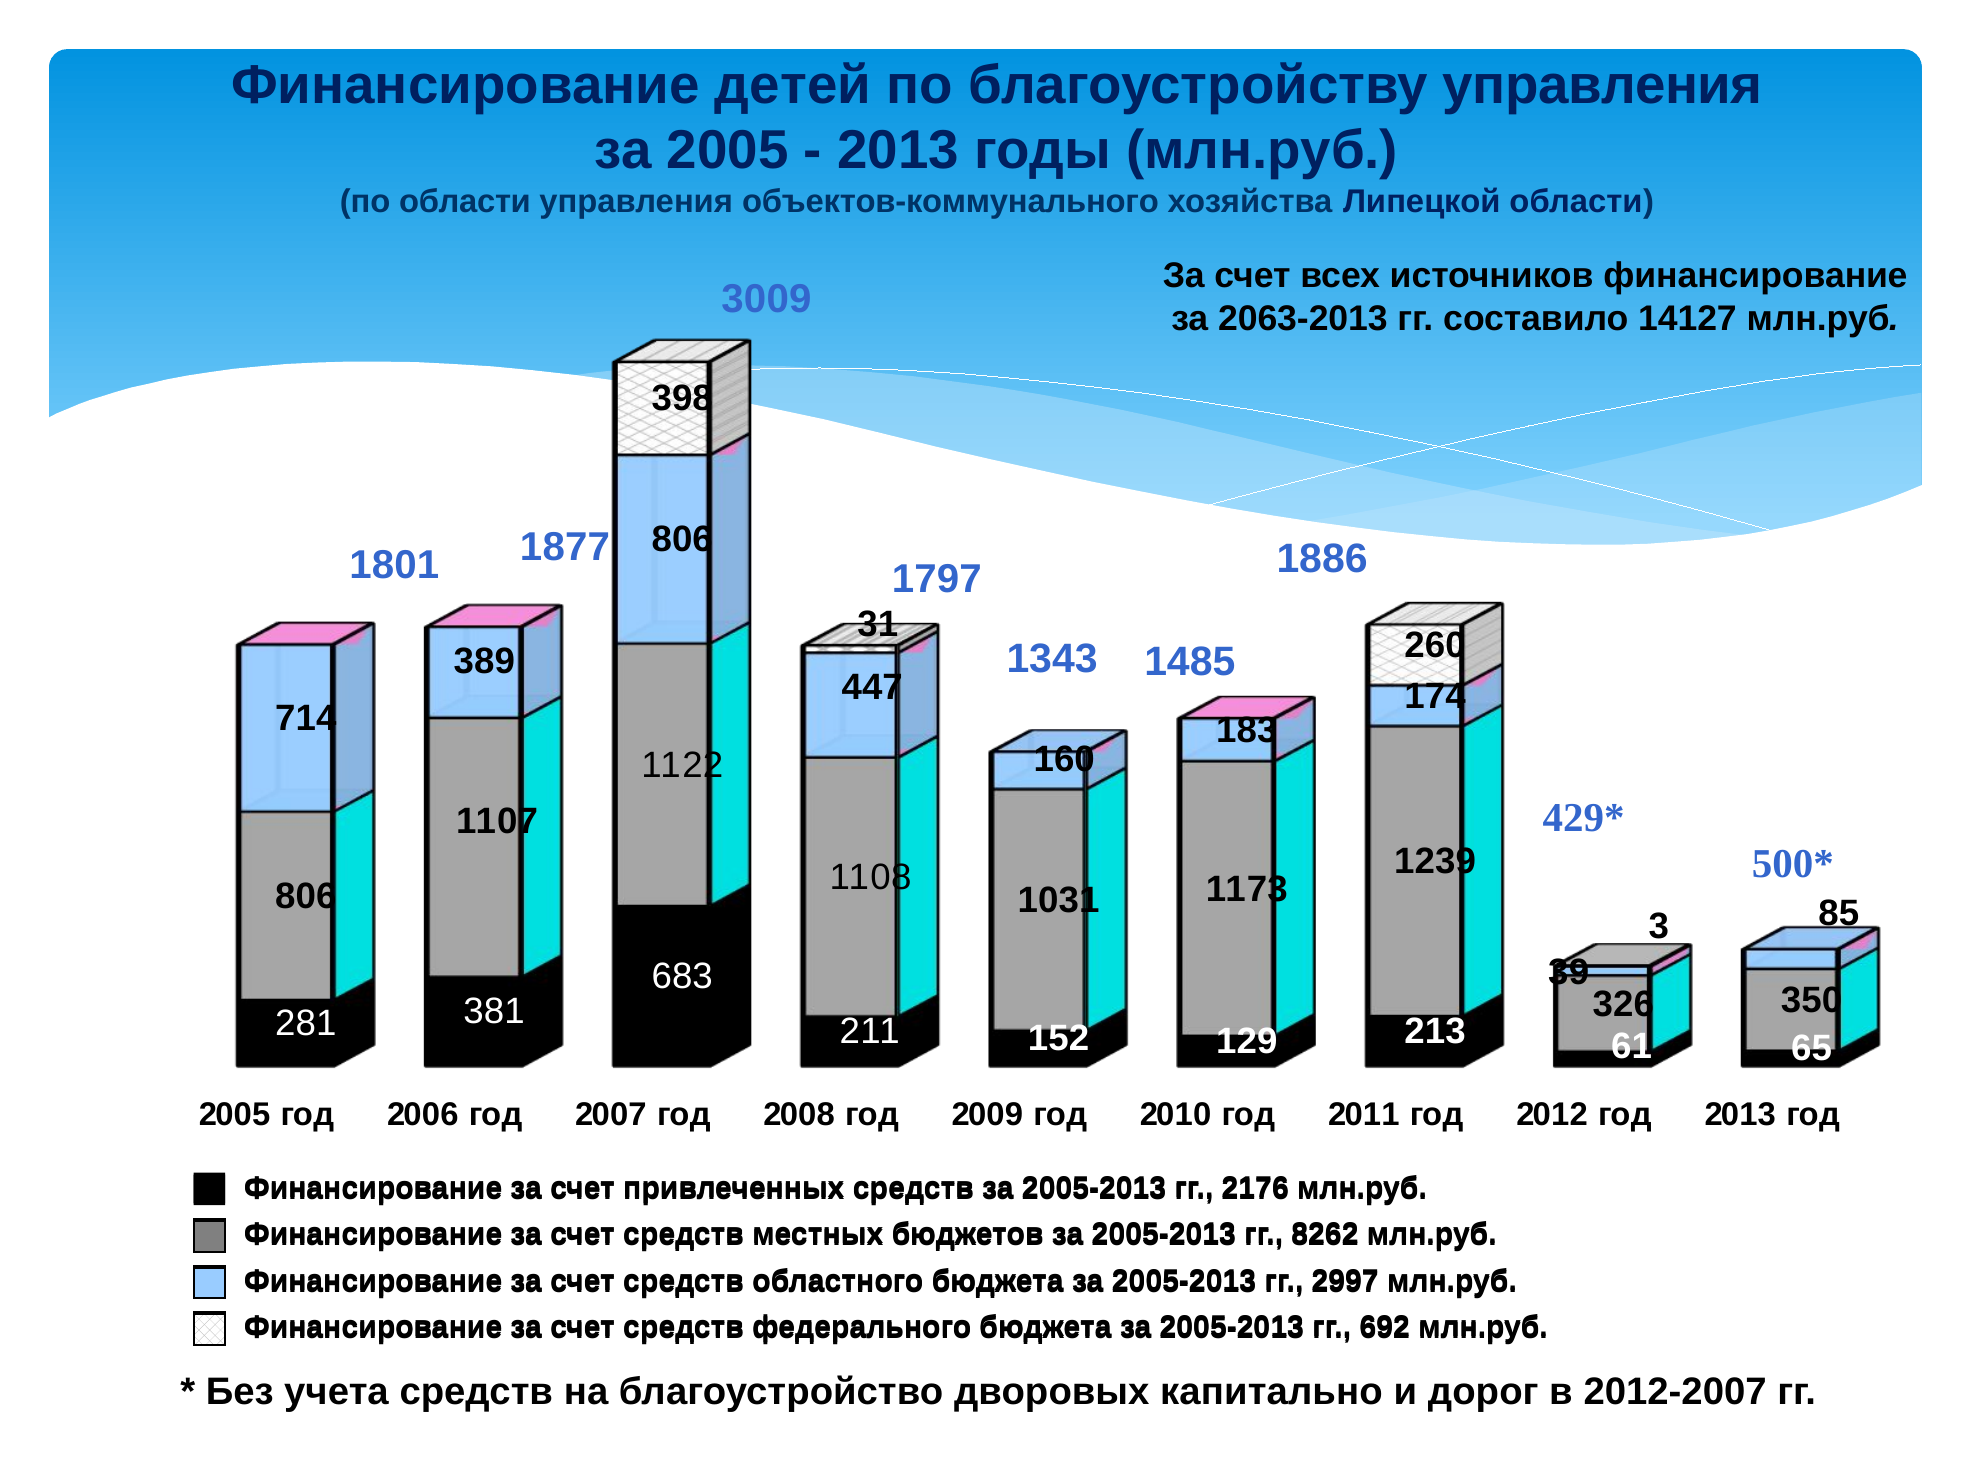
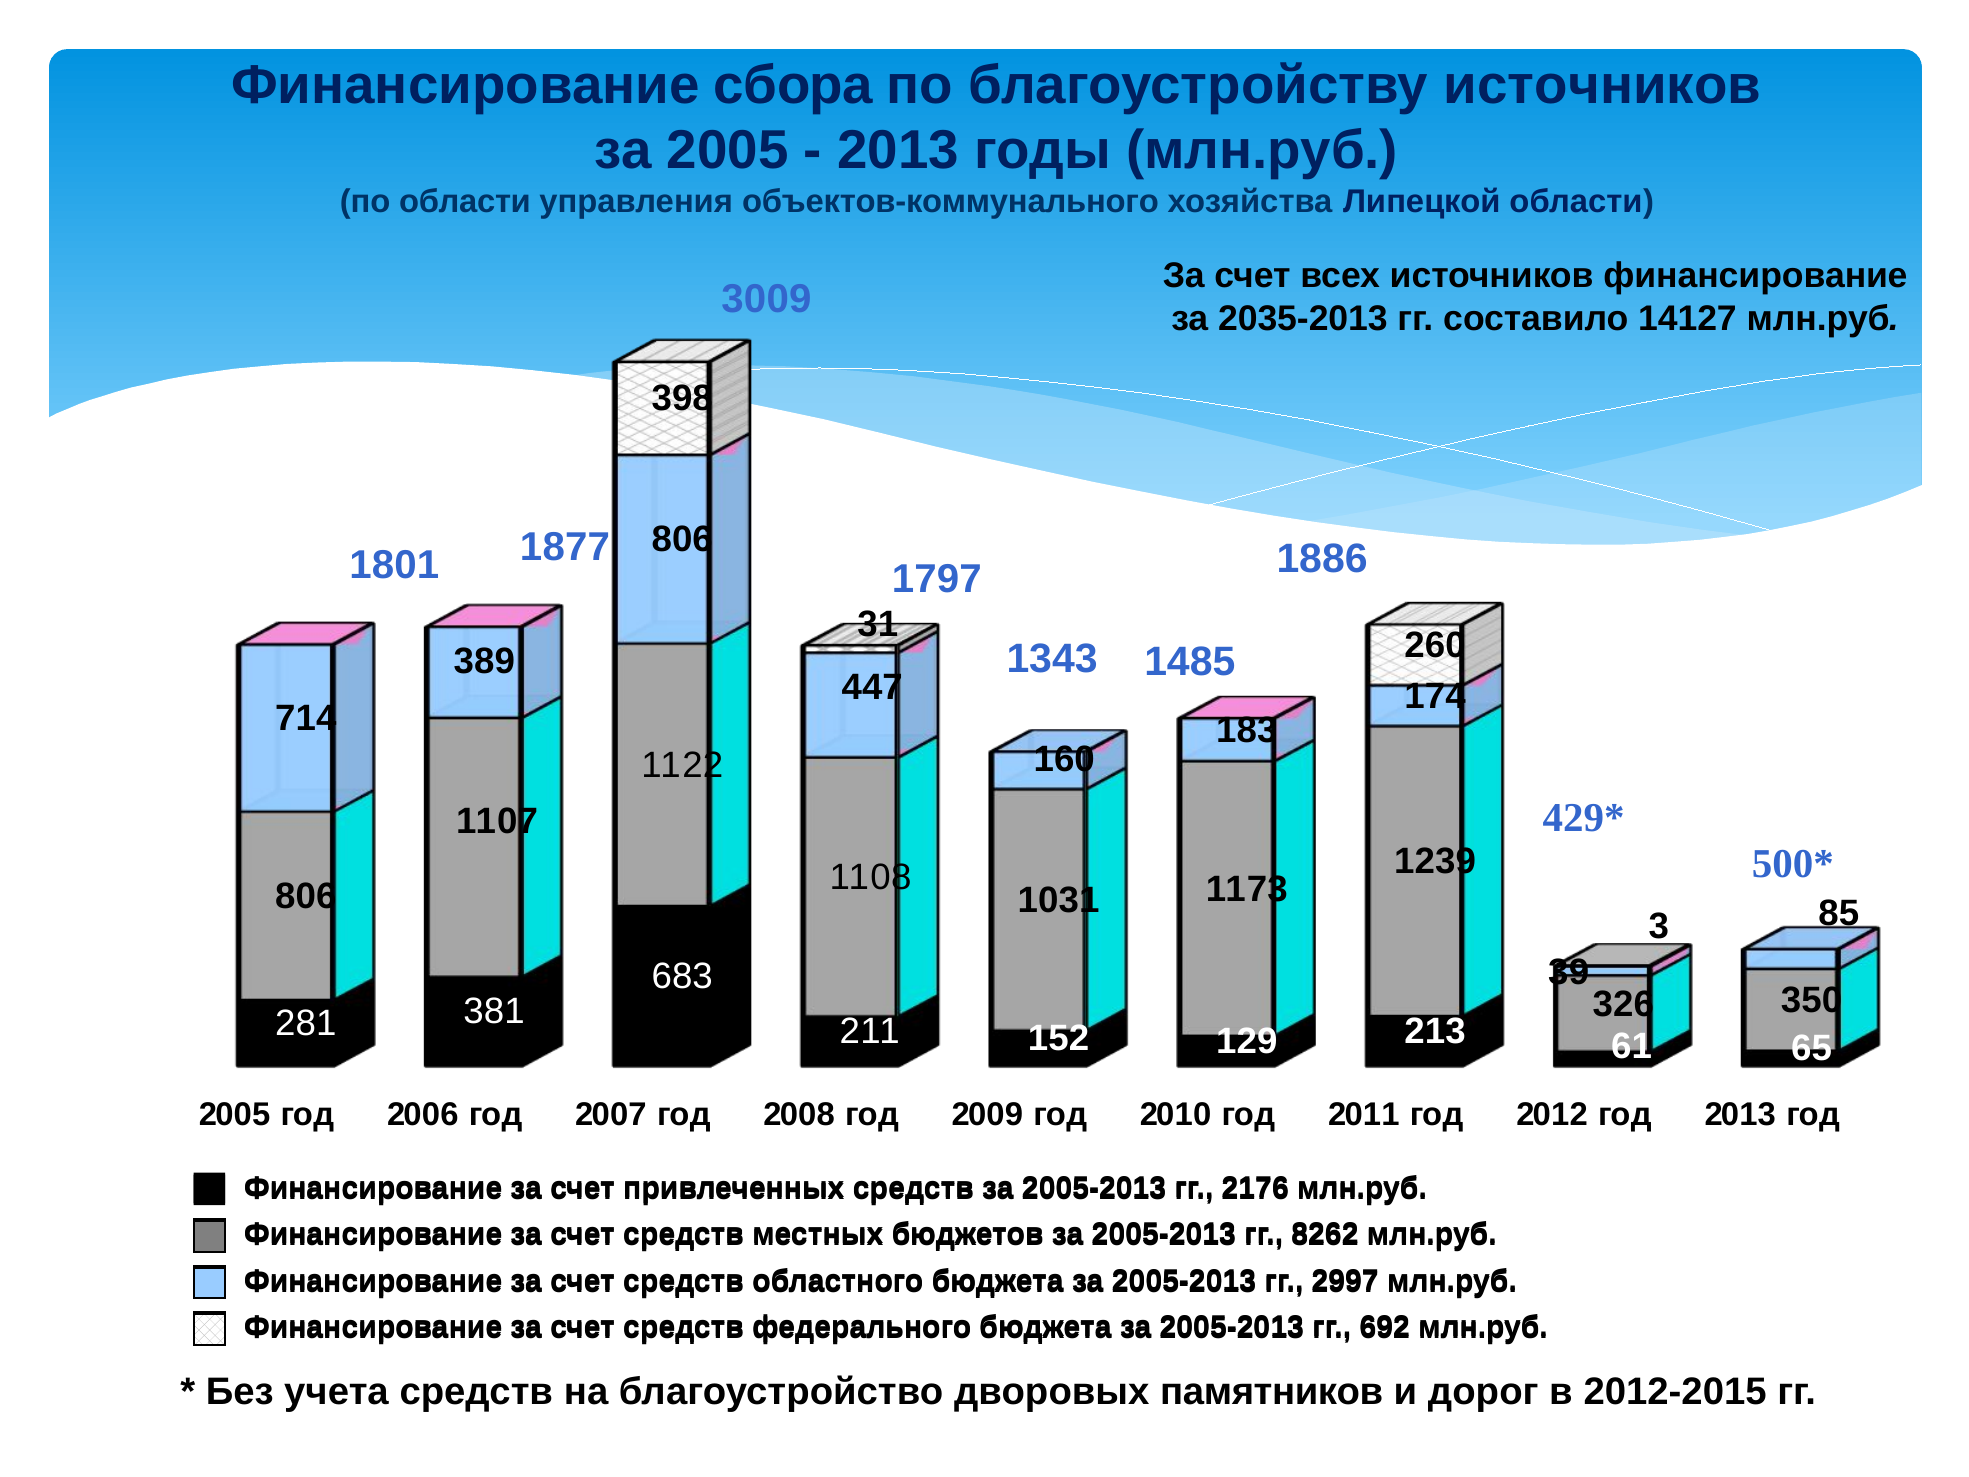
детей: детей -> сбора
благоустройству управления: управления -> источников
2063-2013: 2063-2013 -> 2035-2013
капитально: капитально -> памятников
2012-2007: 2012-2007 -> 2012-2015
